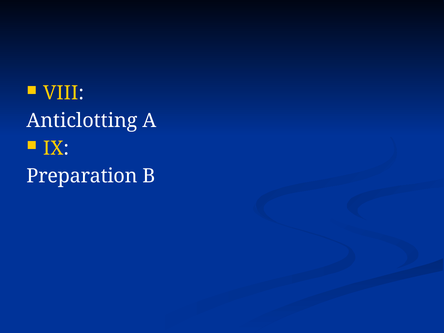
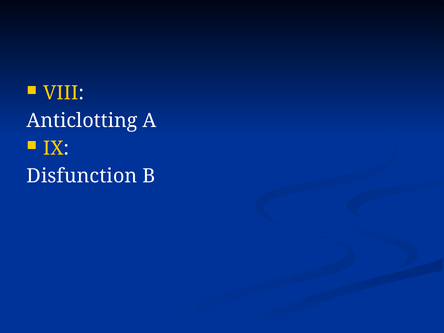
Preparation: Preparation -> Disfunction
